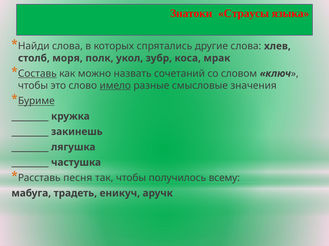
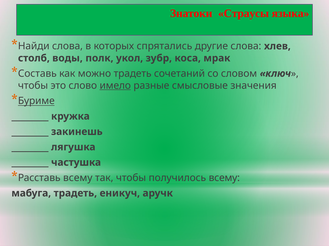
моря: моря -> воды
Составь underline: present -> none
можно назвать: назвать -> традеть
Расставь песня: песня -> всему
